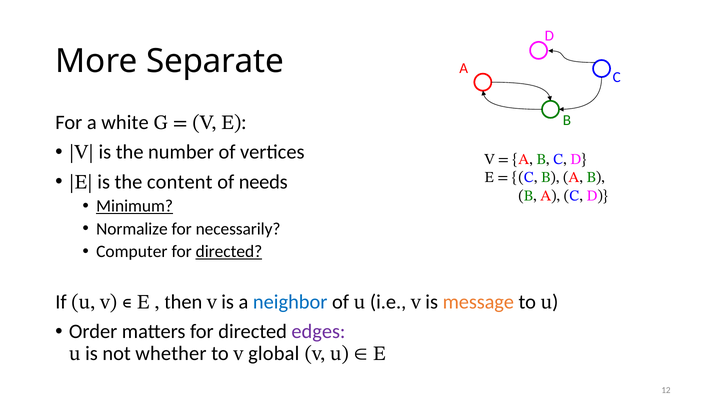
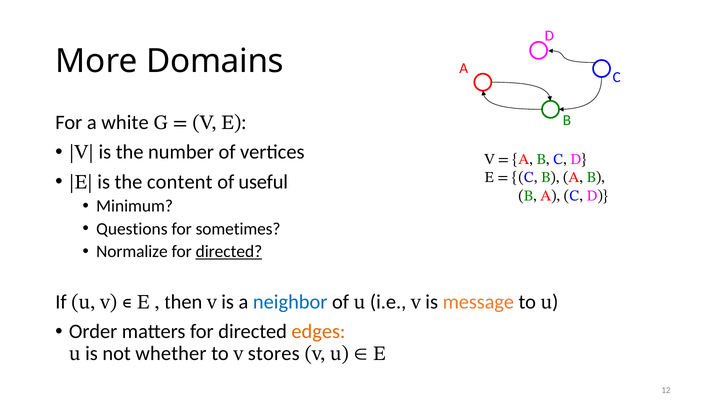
Separate: Separate -> Domains
needs: needs -> useful
Minimum underline: present -> none
Normalize: Normalize -> Questions
necessarily: necessarily -> sometimes
Computer: Computer -> Normalize
edges colour: purple -> orange
global: global -> stores
